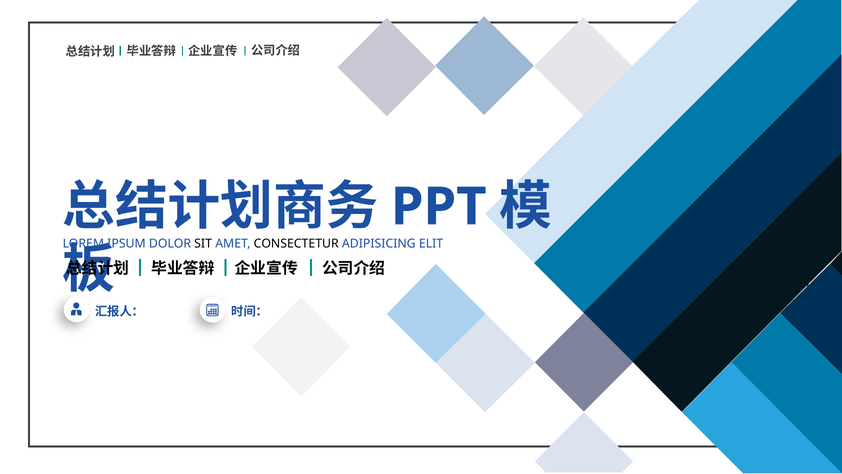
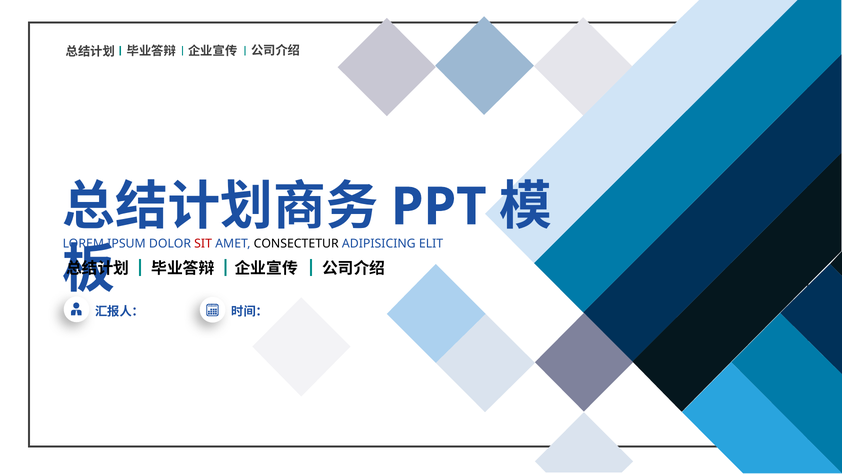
SIT colour: black -> red
